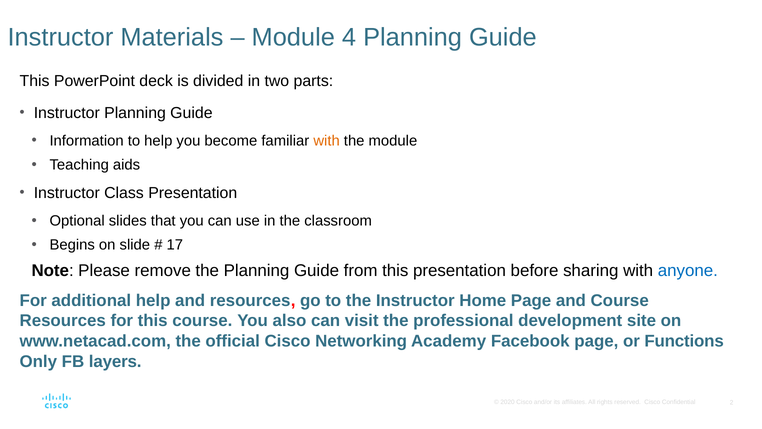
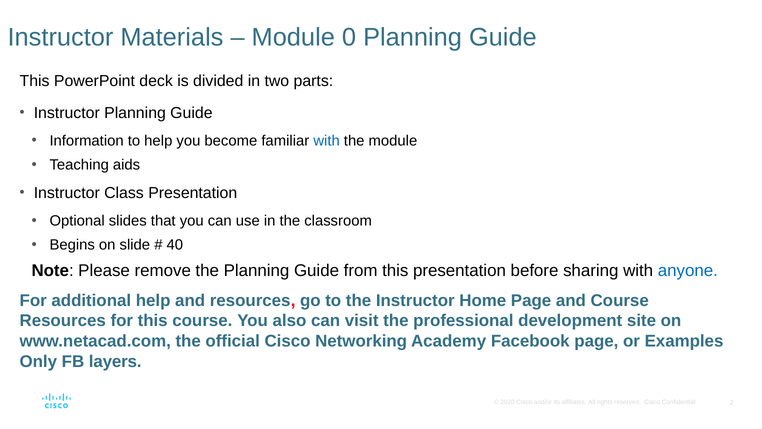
4: 4 -> 0
with at (327, 141) colour: orange -> blue
17: 17 -> 40
Functions: Functions -> Examples
